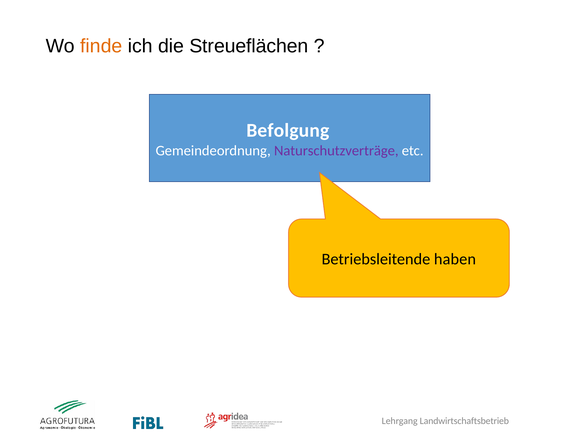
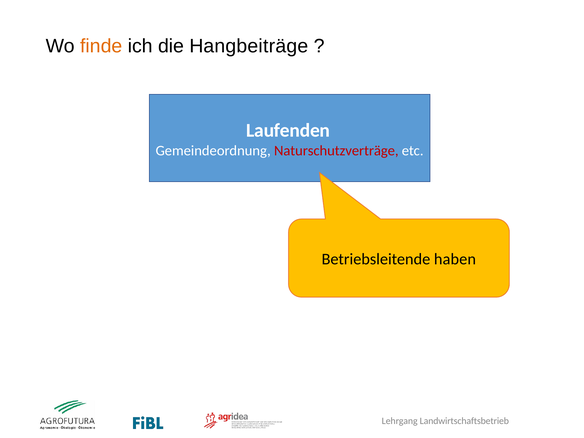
Streueflächen: Streueflächen -> Hangbeiträge
Befolgung: Befolgung -> Laufenden
Naturschutzverträge colour: purple -> red
